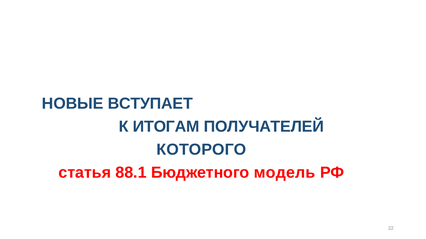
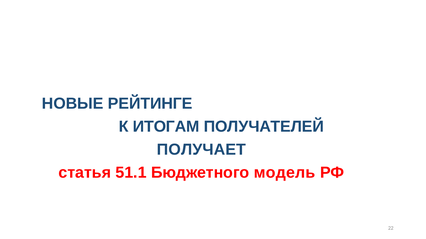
ВСТУПАЕТ: ВСТУПАЕТ -> РЕЙТИНГЕ
КОТОРОГО: КОТОРОГО -> ПОЛУЧАЕТ
88.1: 88.1 -> 51.1
